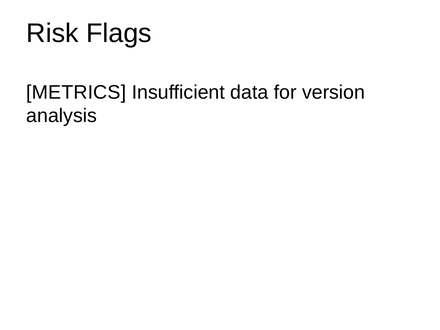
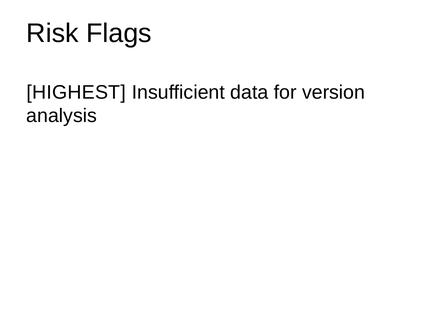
METRICS: METRICS -> HIGHEST
